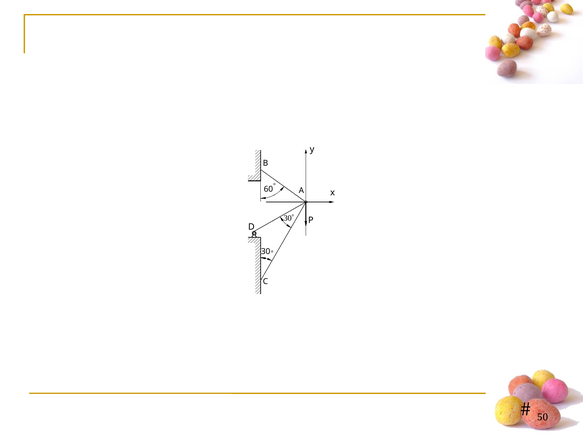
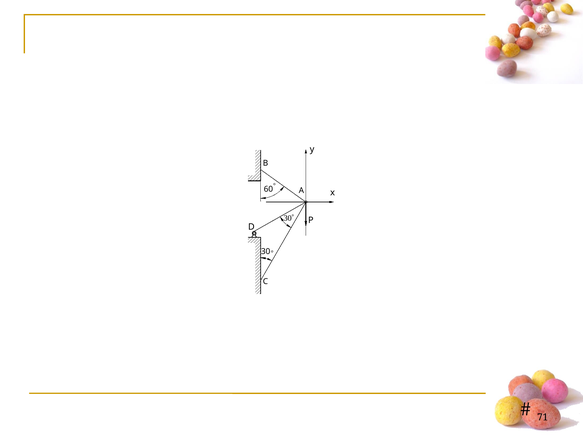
50: 50 -> 71
